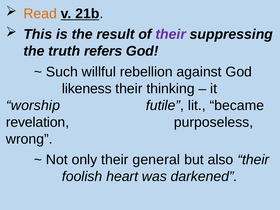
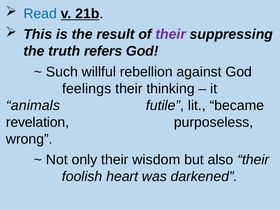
Read colour: orange -> blue
likeness: likeness -> feelings
worship: worship -> animals
general: general -> wisdom
